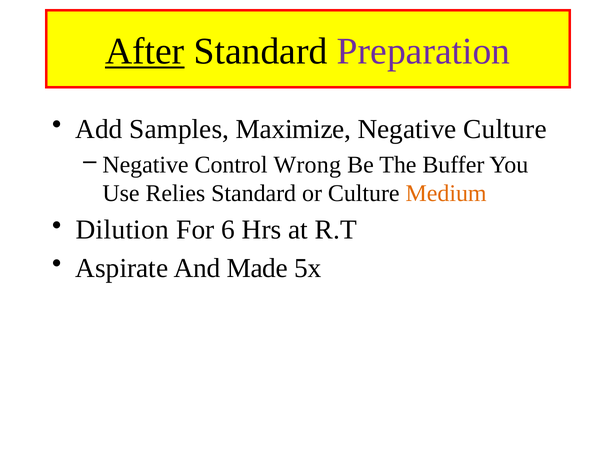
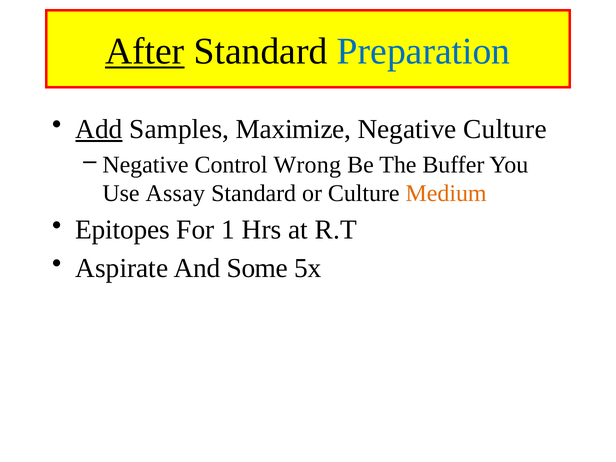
Preparation colour: purple -> blue
Add underline: none -> present
Relies: Relies -> Assay
Dilution: Dilution -> Epitopes
6: 6 -> 1
Made: Made -> Some
